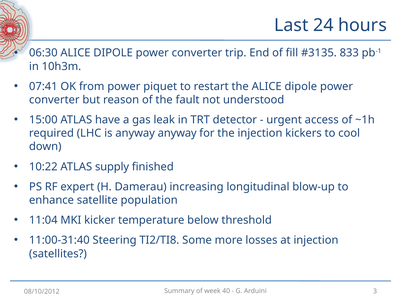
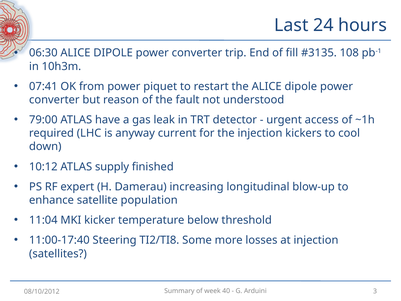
833: 833 -> 108
15:00: 15:00 -> 79:00
anyway anyway: anyway -> current
10:22: 10:22 -> 10:12
11:00-31:40: 11:00-31:40 -> 11:00-17:40
